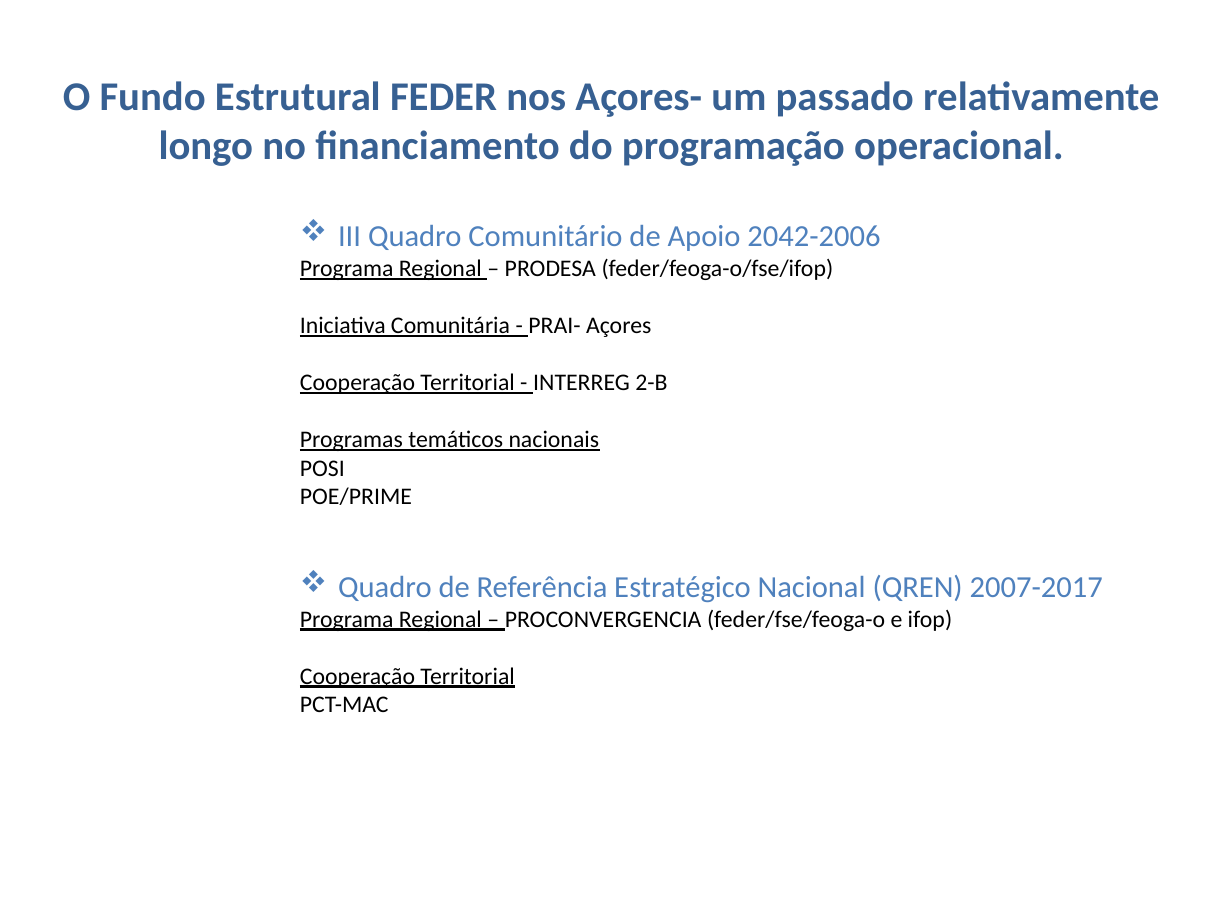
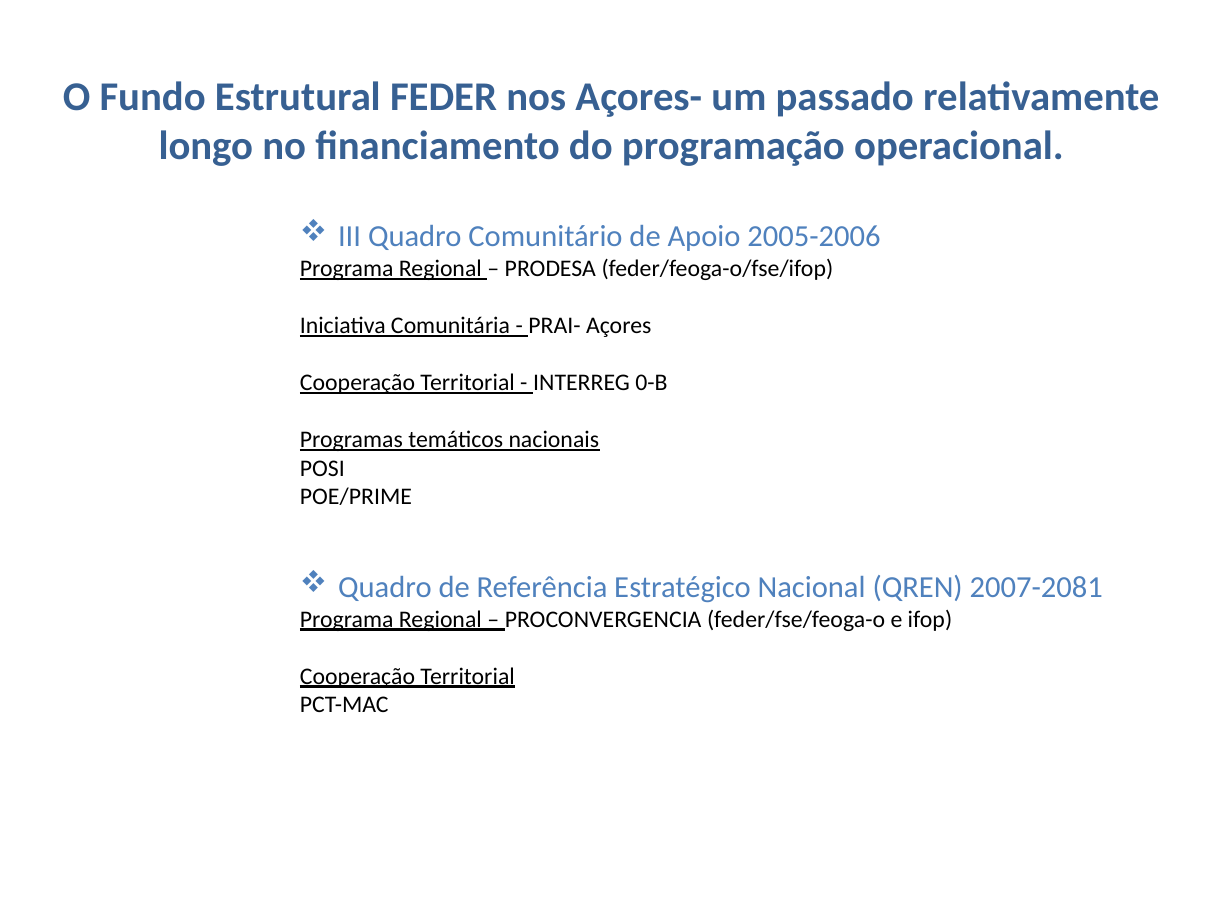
2042-2006: 2042-2006 -> 2005-2006
2-B: 2-B -> 0-B
2007-2017: 2007-2017 -> 2007-2081
